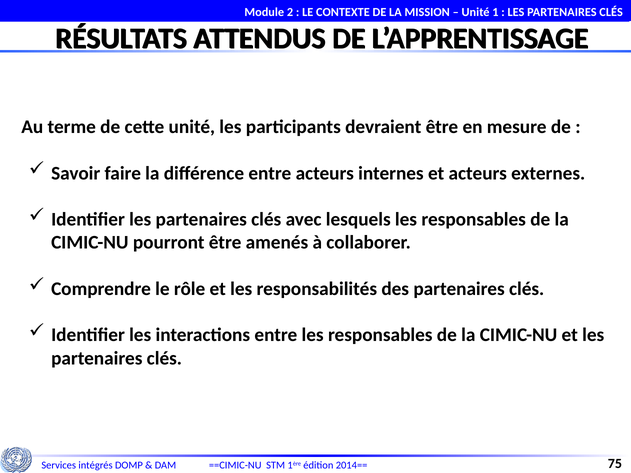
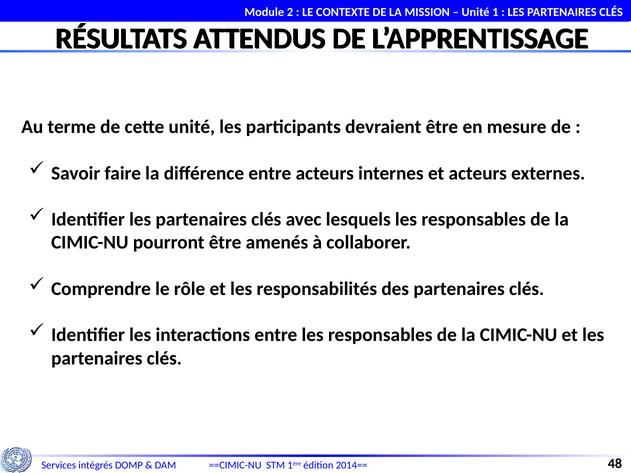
75: 75 -> 48
